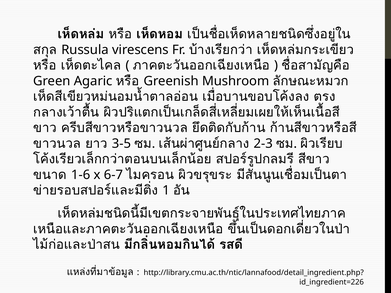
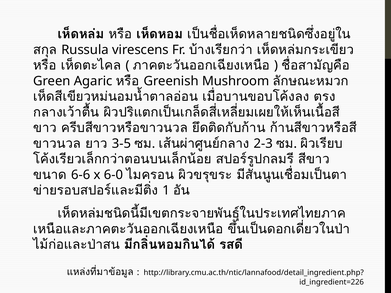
1-6: 1-6 -> 6-6
6-7: 6-7 -> 6-0
